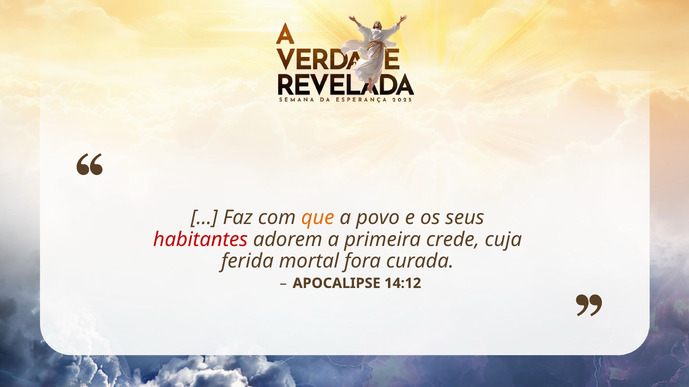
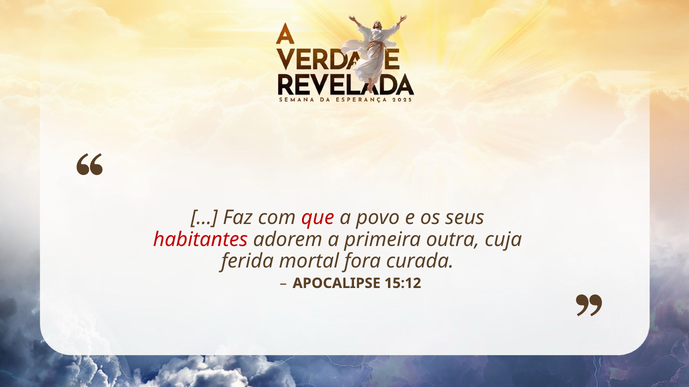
que colour: orange -> red
crede: crede -> outra
14:12: 14:12 -> 15:12
